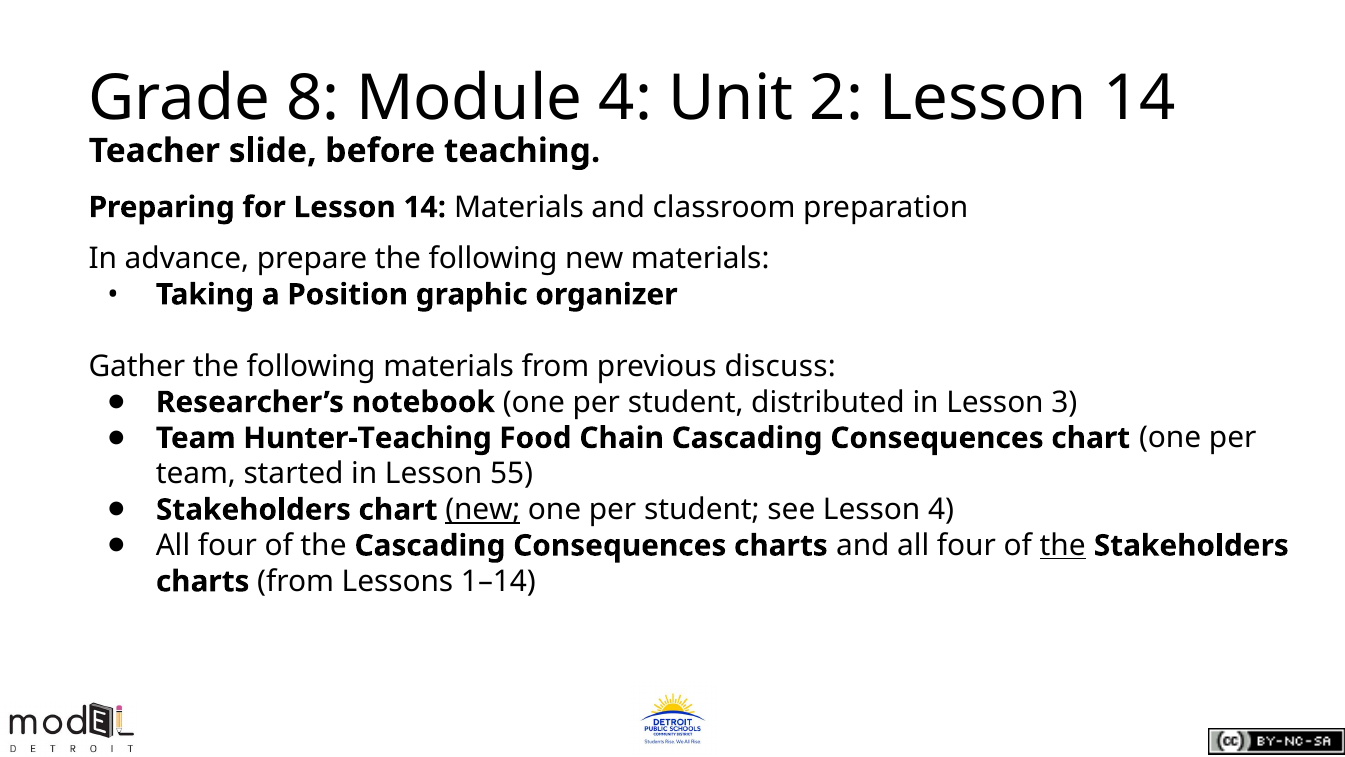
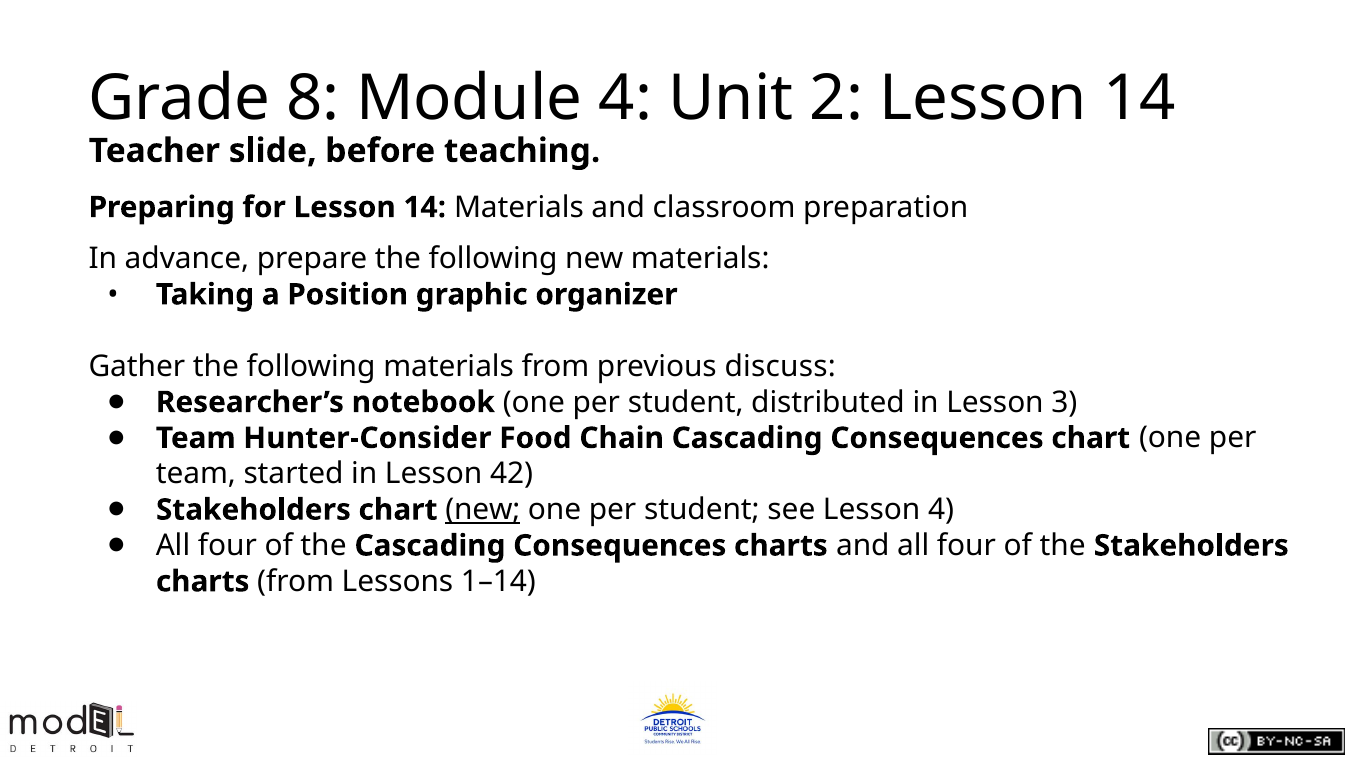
Hunter-Teaching: Hunter-Teaching -> Hunter-Consider
55: 55 -> 42
the at (1063, 545) underline: present -> none
